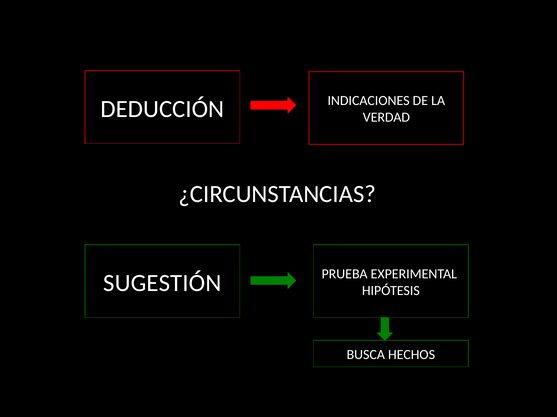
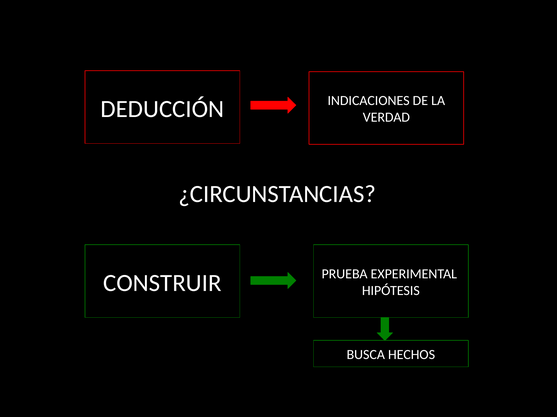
SUGESTIÓN: SUGESTIÓN -> CONSTRUIR
